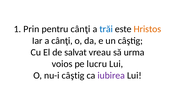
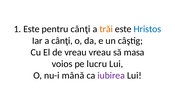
1 Prin: Prin -> Este
trăi colour: blue -> orange
Hristos colour: orange -> blue
de salvat: salvat -> vreau
urma: urma -> masa
nu-i câştig: câştig -> mână
